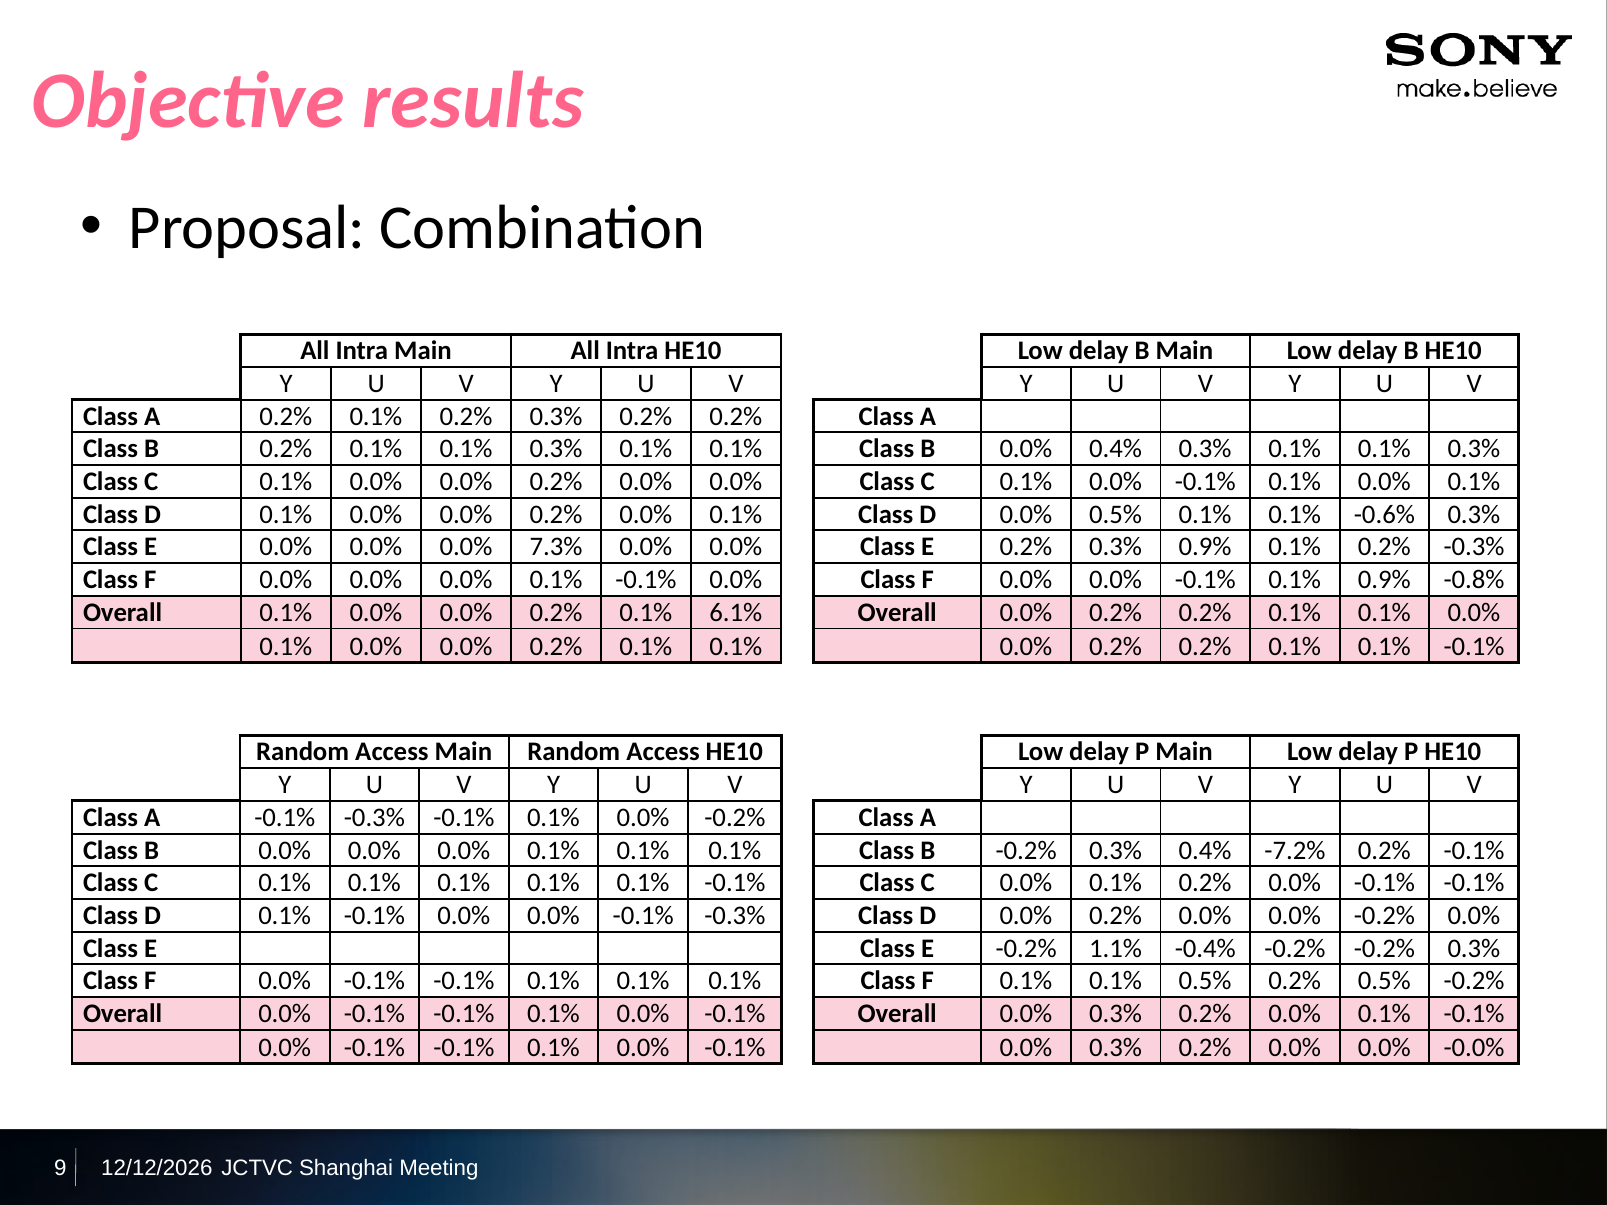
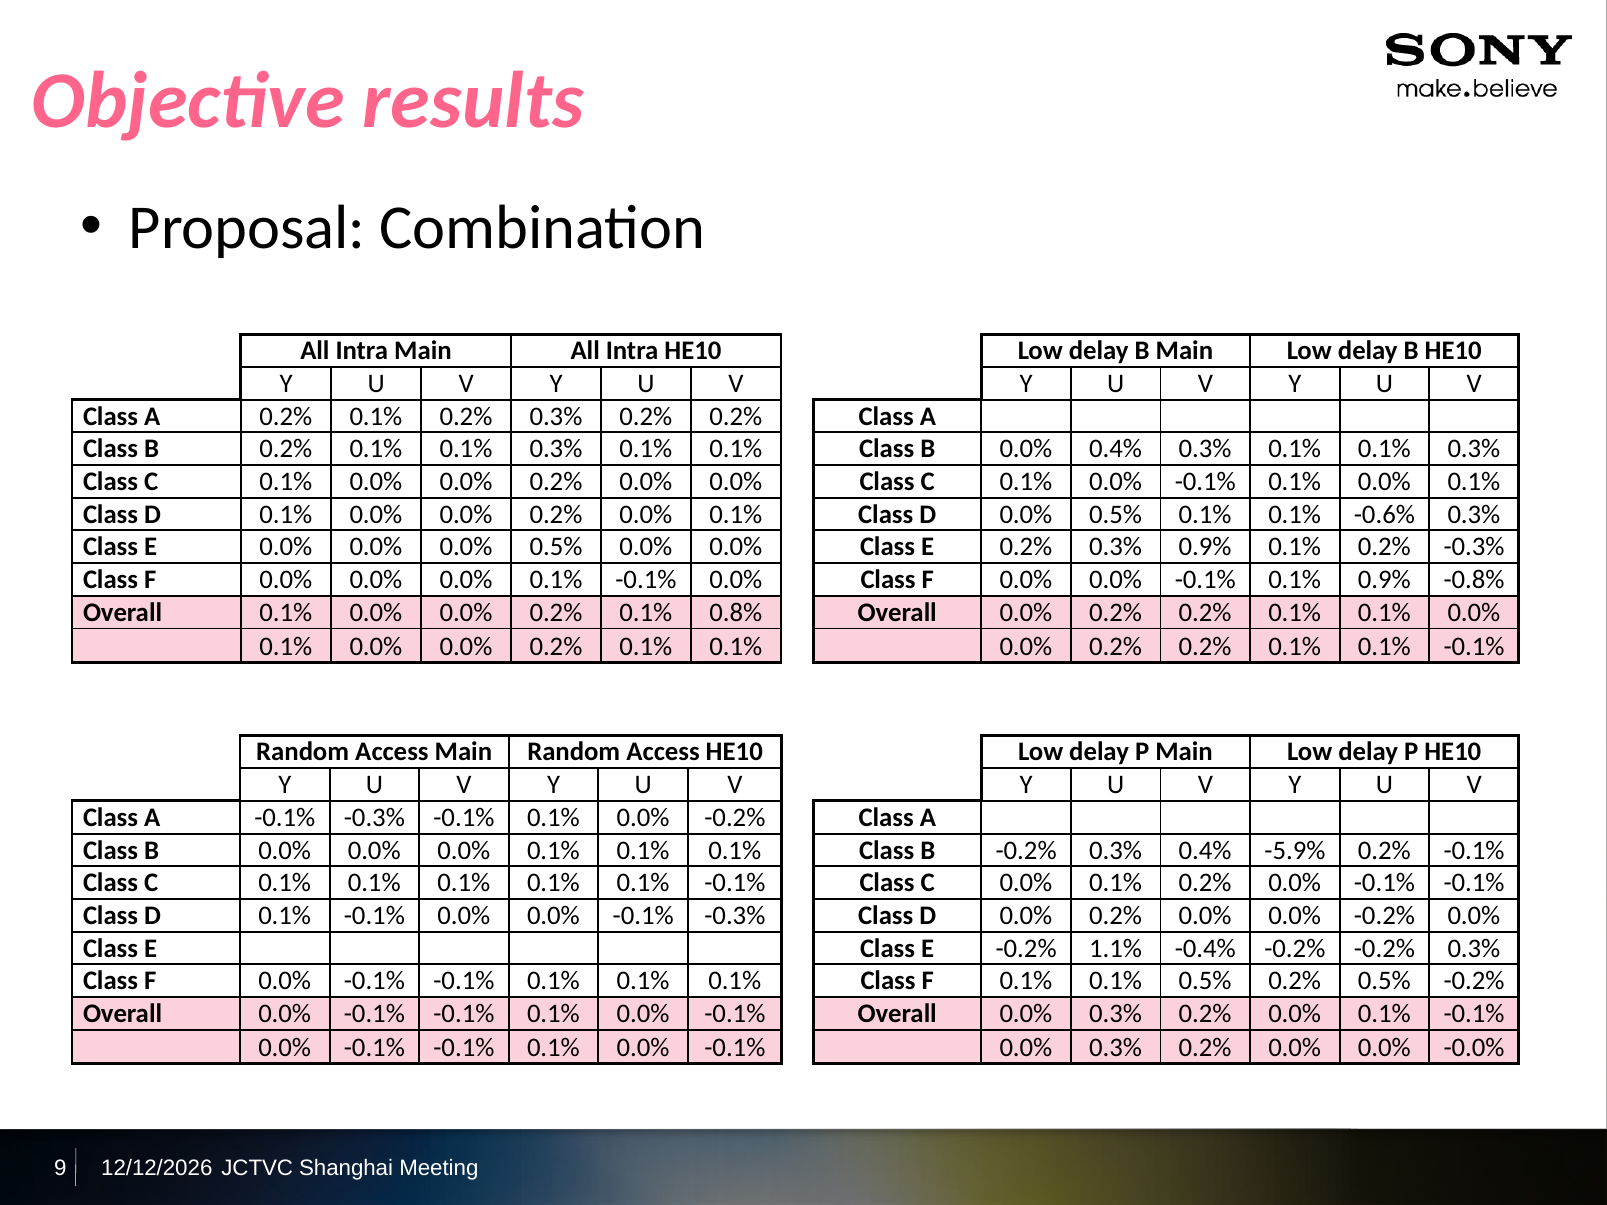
0.0% 0.0% 7.3%: 7.3% -> 0.5%
6.1%: 6.1% -> 0.8%
-7.2%: -7.2% -> -5.9%
